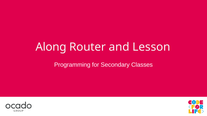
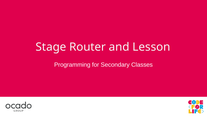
Along: Along -> Stage
